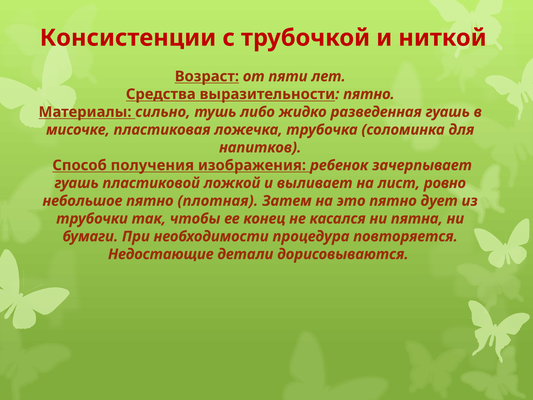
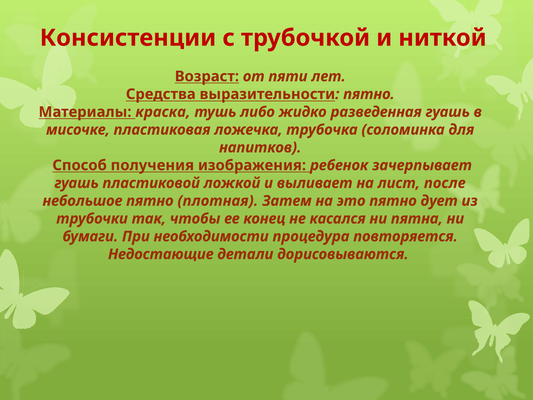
сильно: сильно -> краска
ровно: ровно -> после
